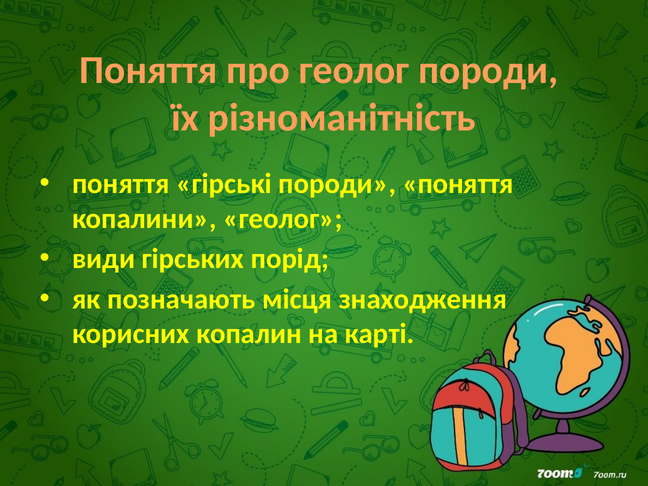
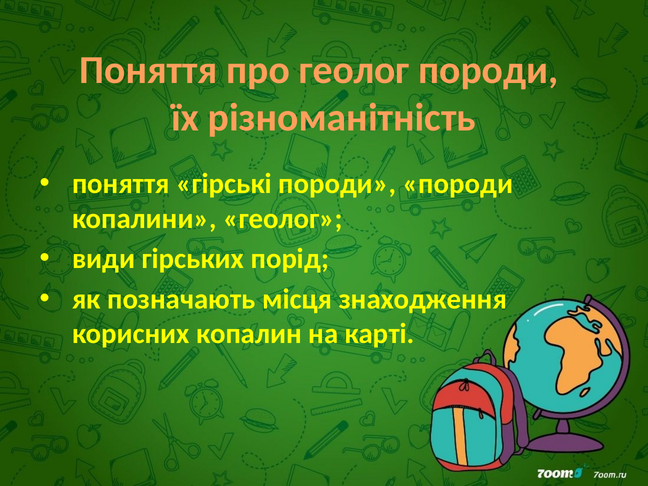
породи поняття: поняття -> породи
